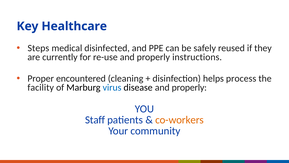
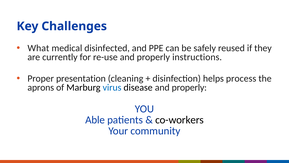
Healthcare: Healthcare -> Challenges
Steps: Steps -> What
encountered: encountered -> presentation
facility: facility -> aprons
Staff: Staff -> Able
co-workers colour: orange -> black
